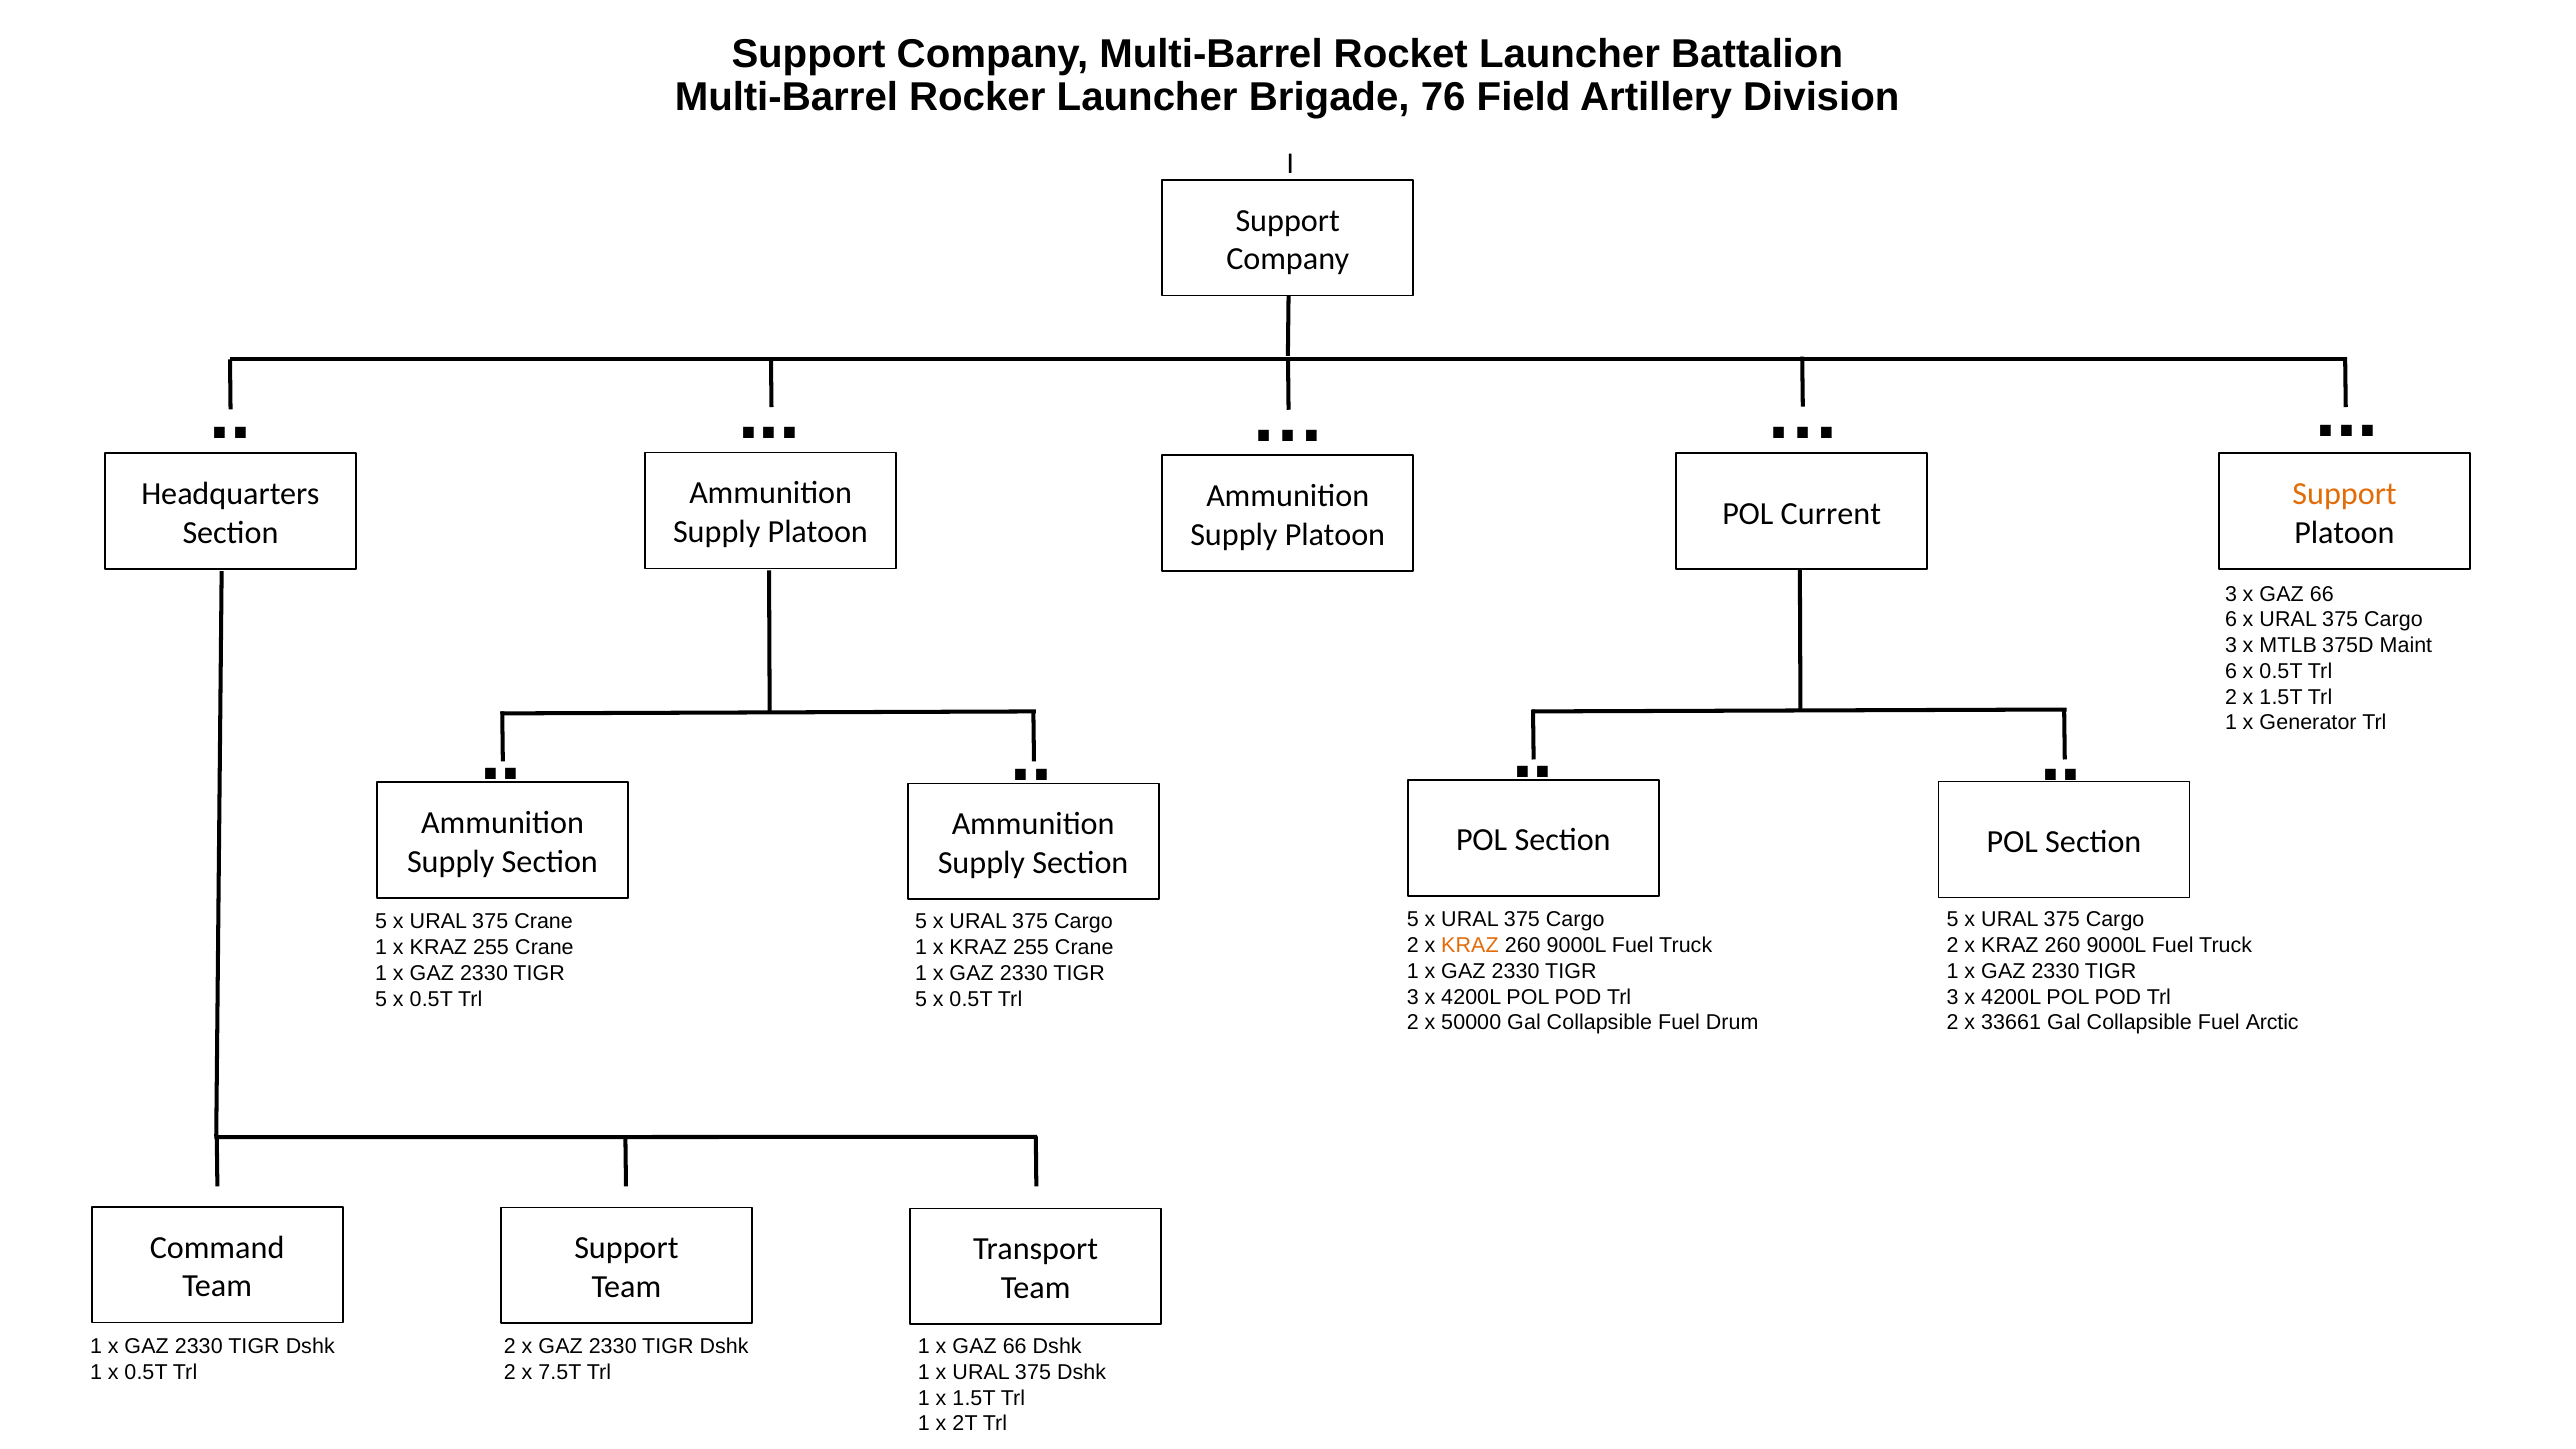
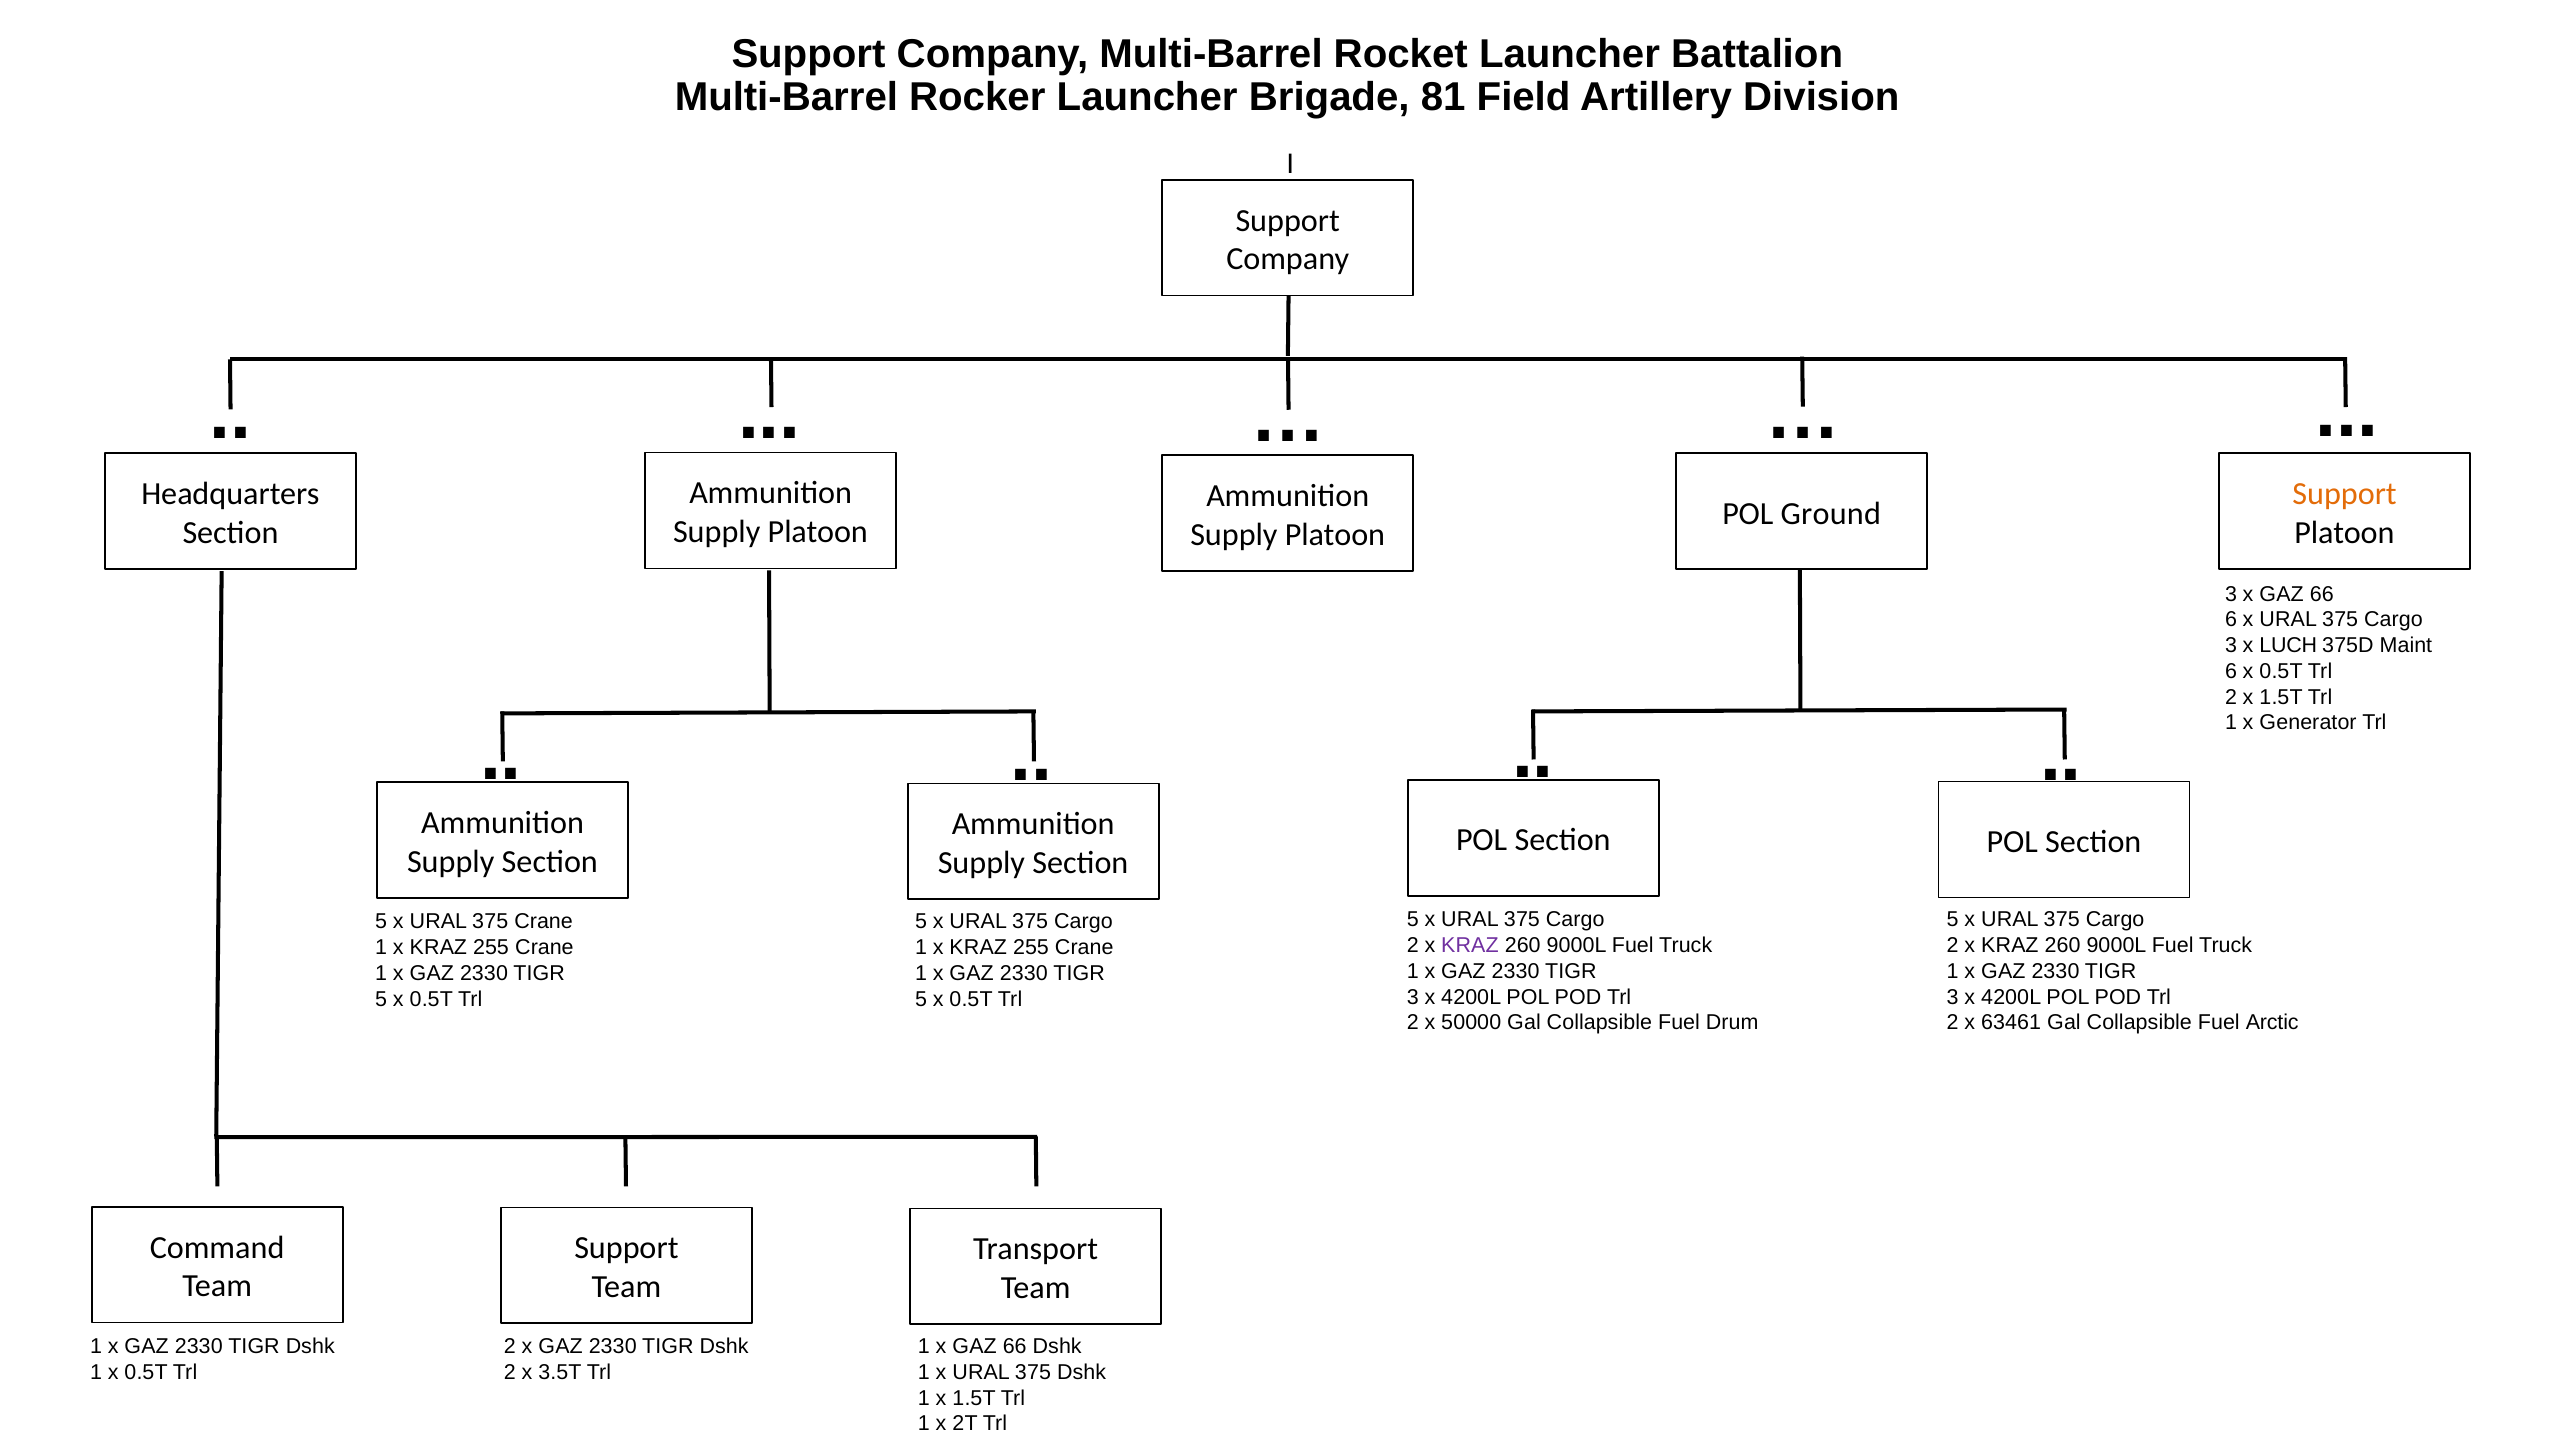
76: 76 -> 81
Current: Current -> Ground
MTLB: MTLB -> LUCH
KRAZ at (1470, 946) colour: orange -> purple
33661: 33661 -> 63461
7.5T: 7.5T -> 3.5T
